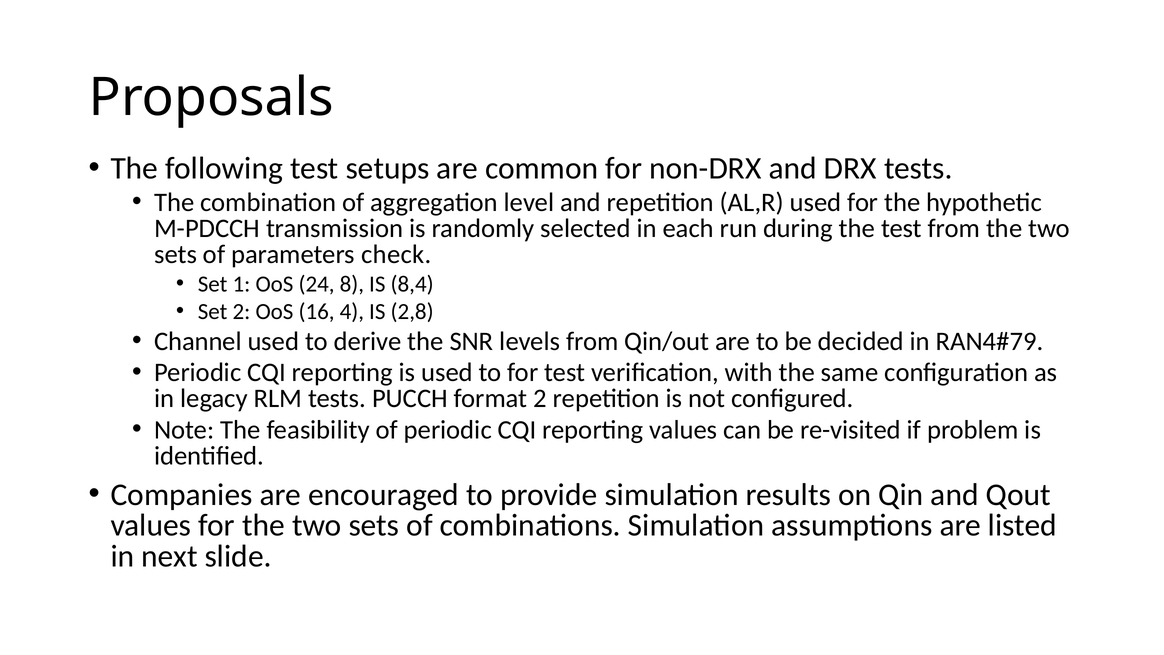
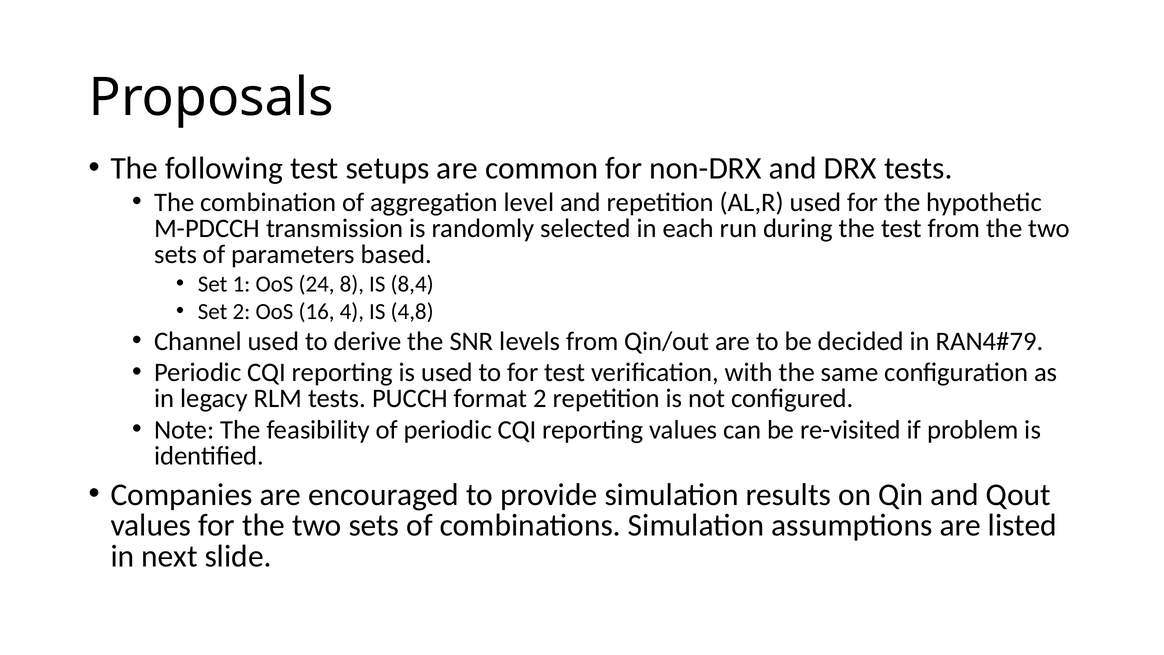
check: check -> based
2,8: 2,8 -> 4,8
